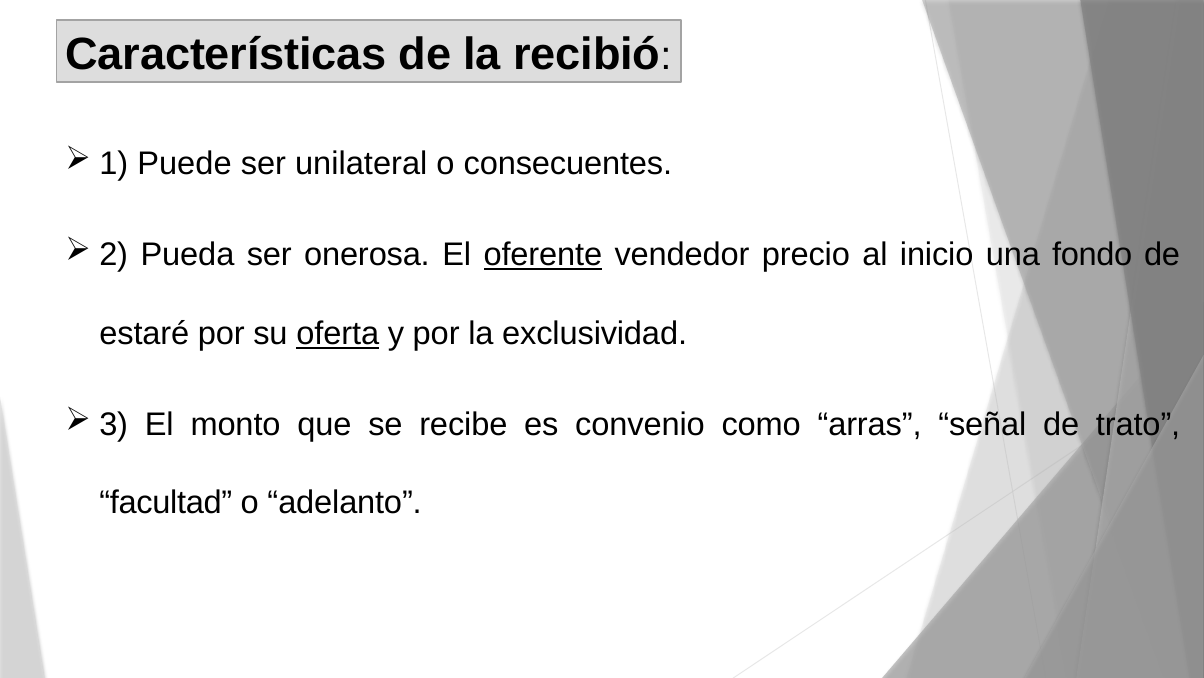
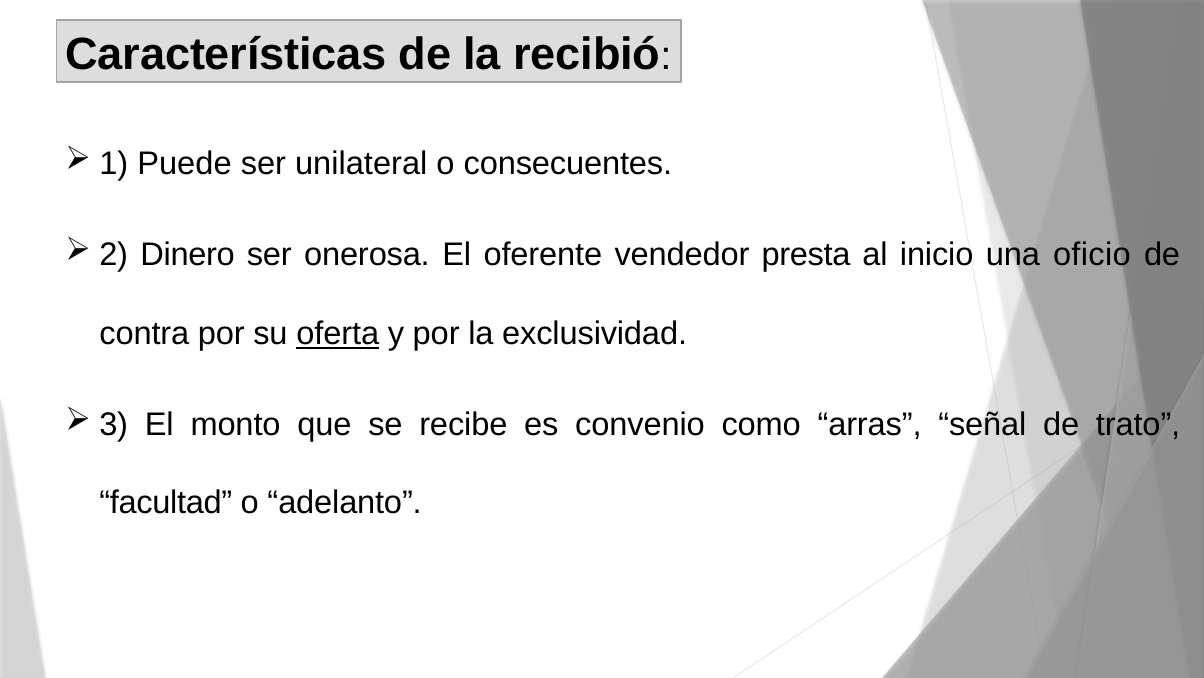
Pueda: Pueda -> Dinero
oferente underline: present -> none
precio: precio -> presta
fondo: fondo -> oficio
estaré: estaré -> contra
